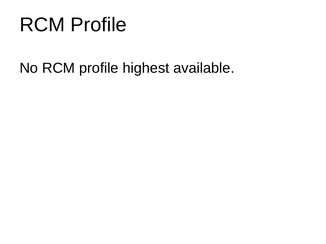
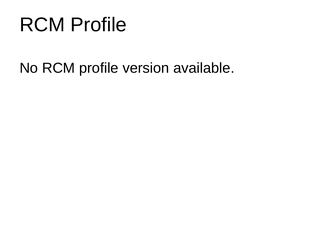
highest: highest -> version
